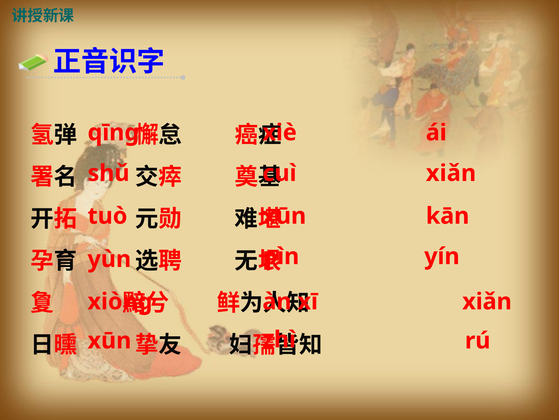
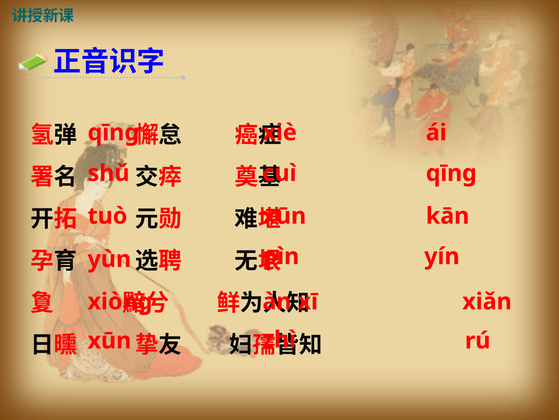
xiǎn at (451, 173): xiǎn -> qīng
